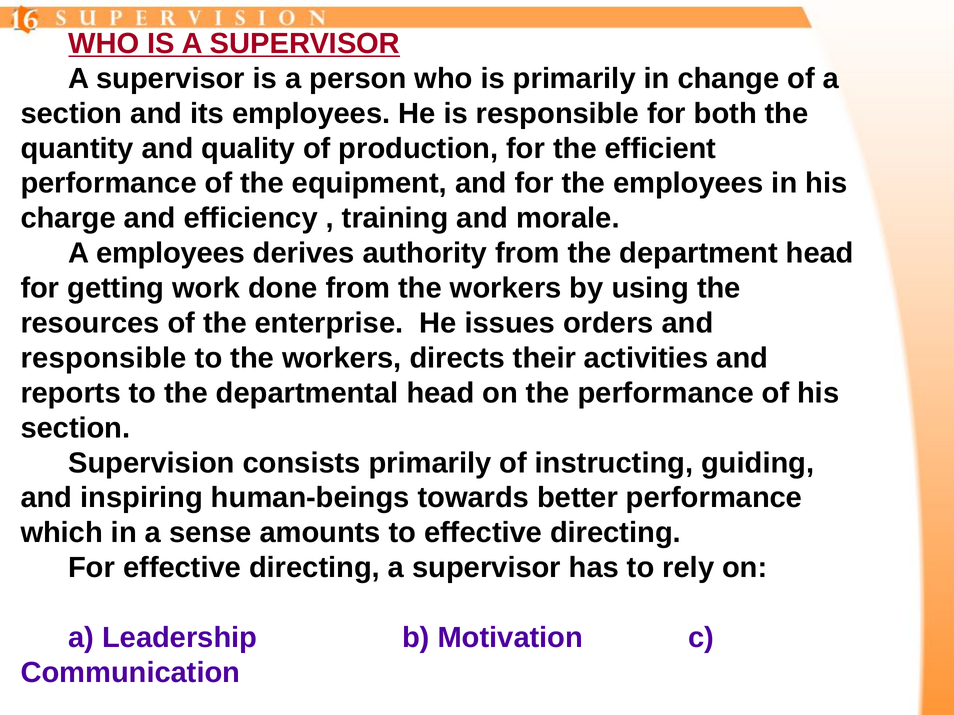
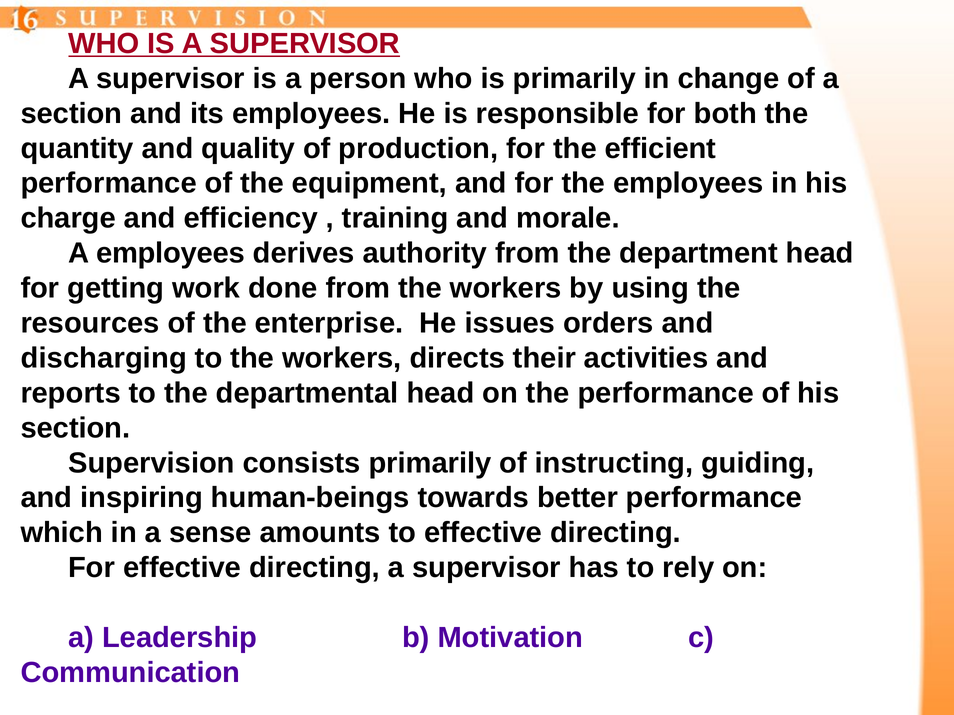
responsible at (104, 358): responsible -> discharging
